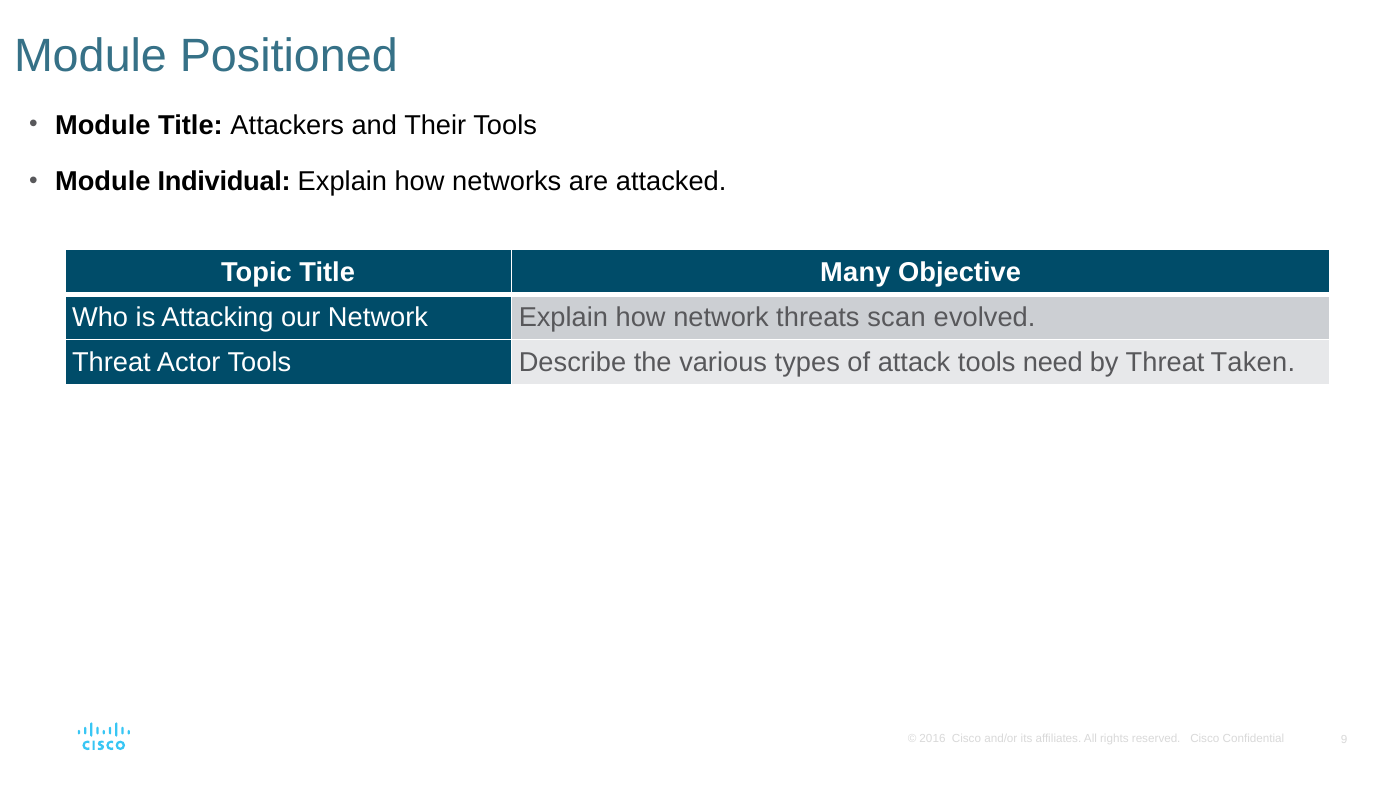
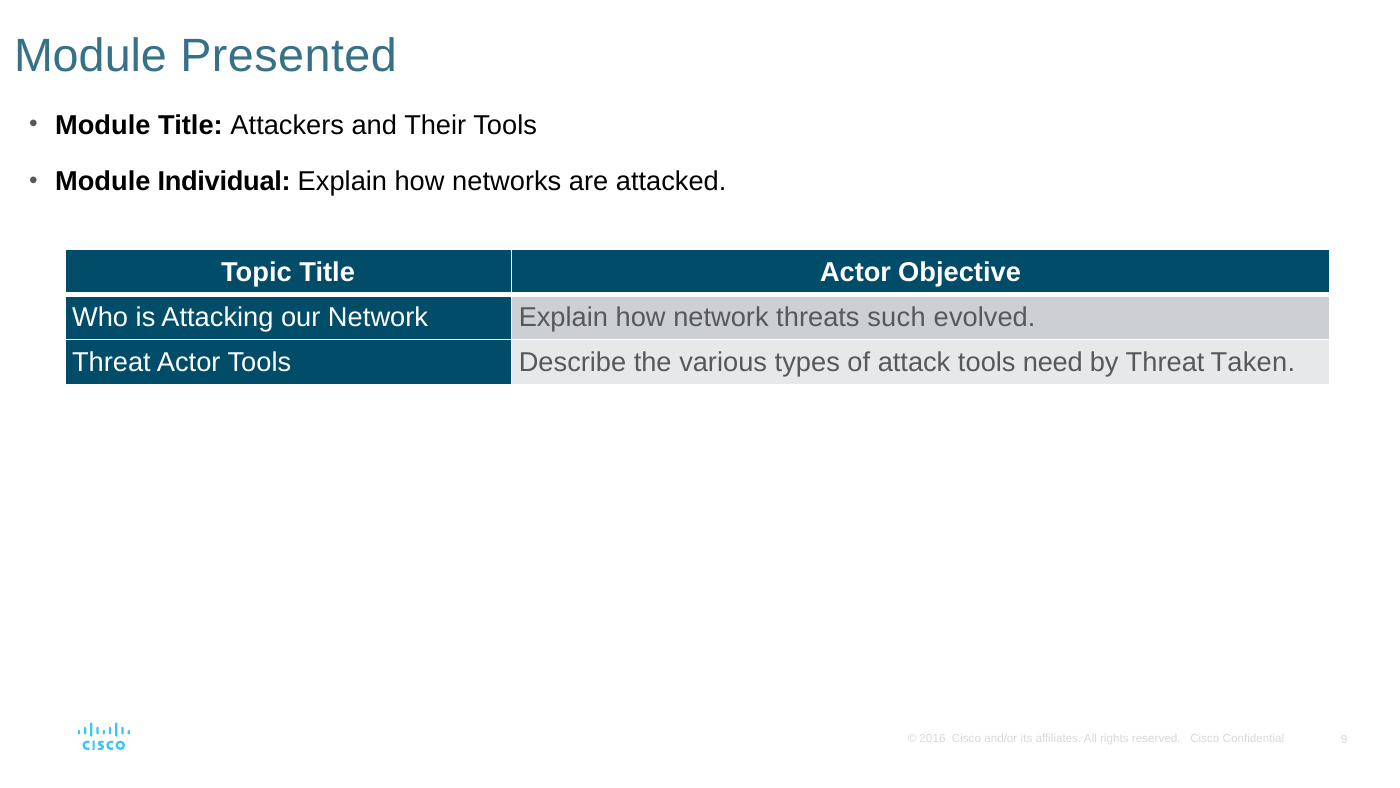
Positioned: Positioned -> Presented
Title Many: Many -> Actor
scan: scan -> such
